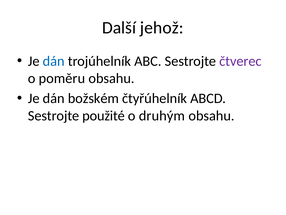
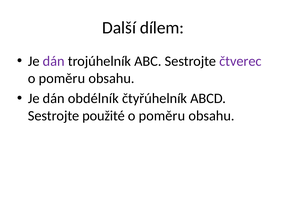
jehož: jehož -> dílem
dán at (54, 61) colour: blue -> purple
božském: božském -> obdélník
druhým at (162, 115): druhým -> poměru
